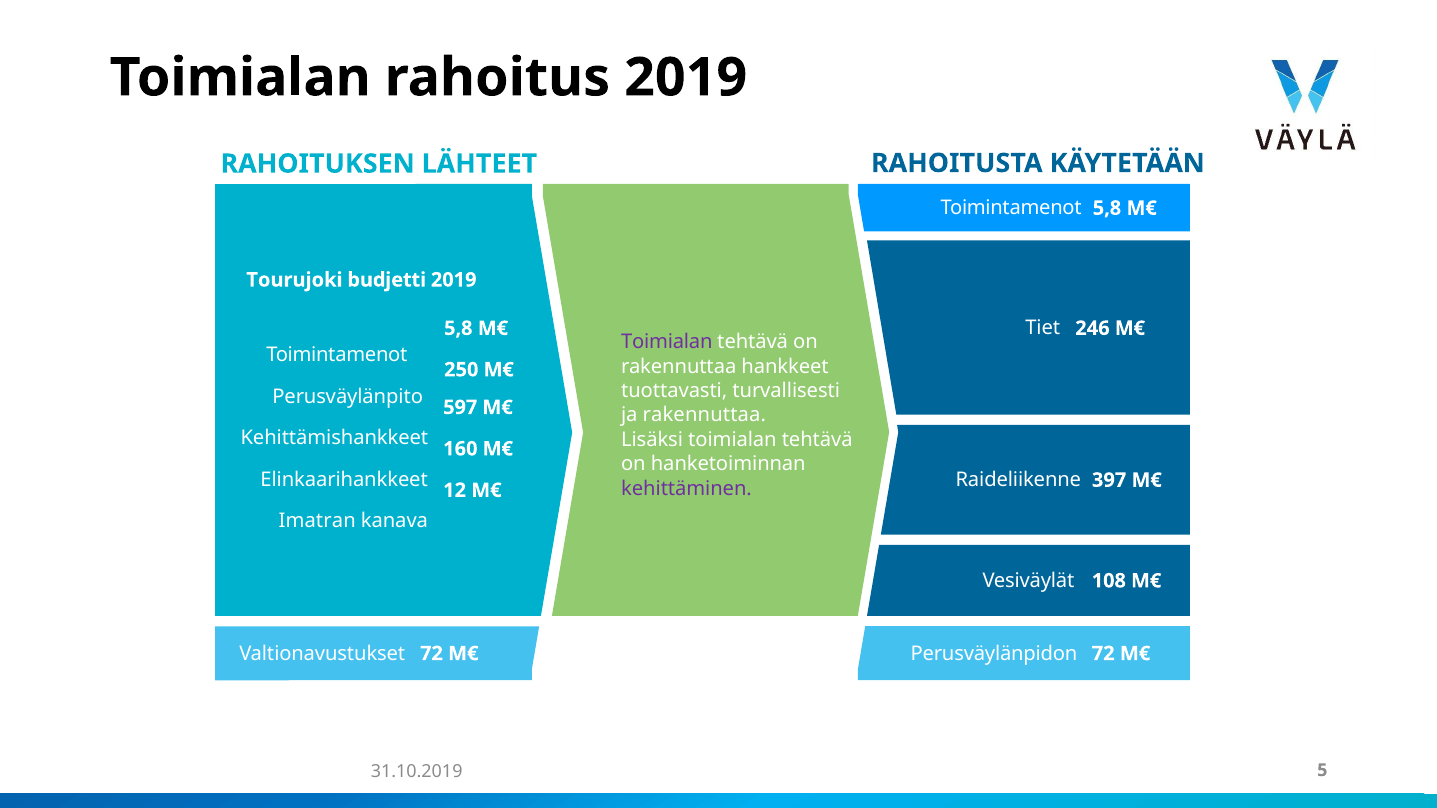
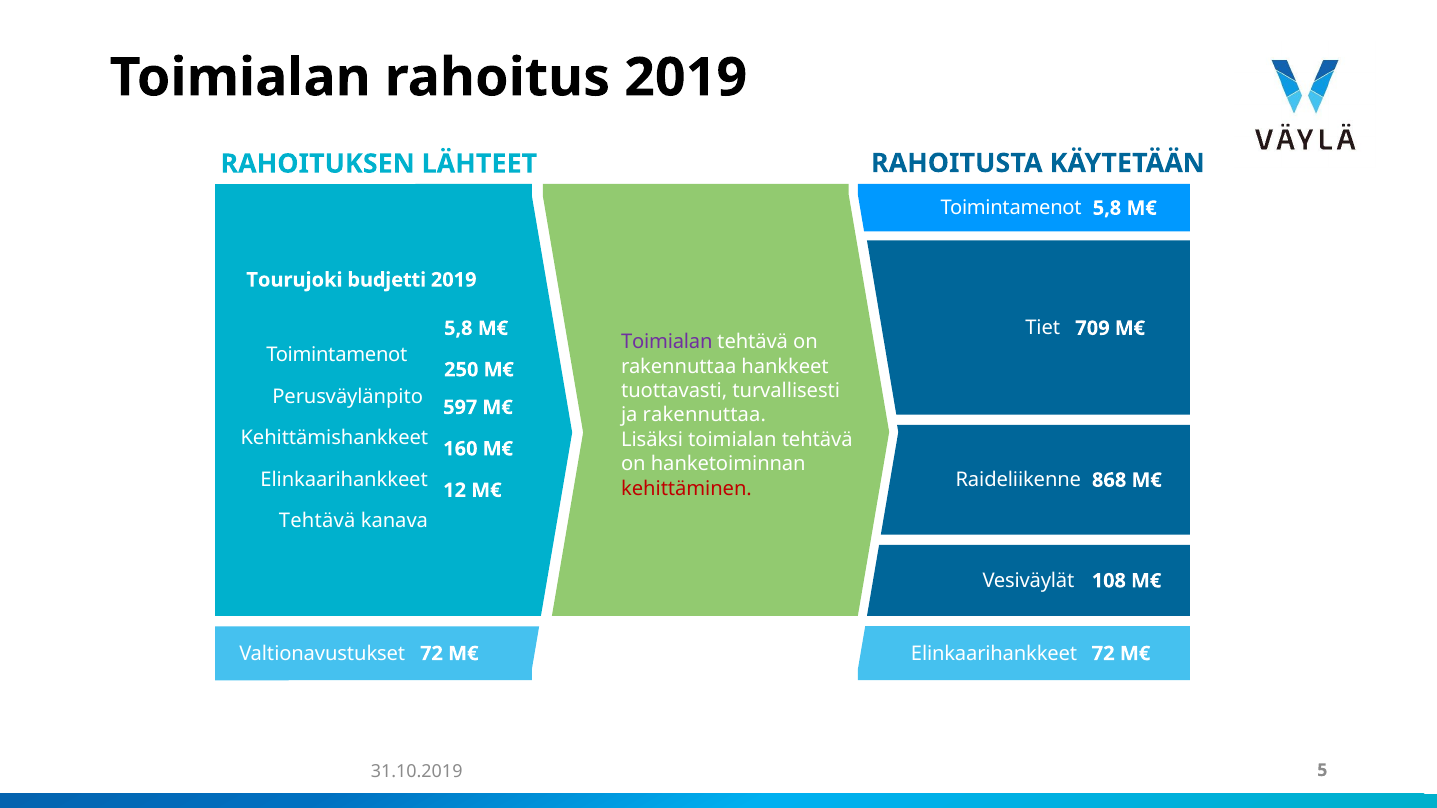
246: 246 -> 709
397: 397 -> 868
kehittäminen colour: purple -> red
Imatran at (317, 521): Imatran -> Tehtävä
Perusväylänpidon at (994, 654): Perusväylänpidon -> Elinkaarihankkeet
